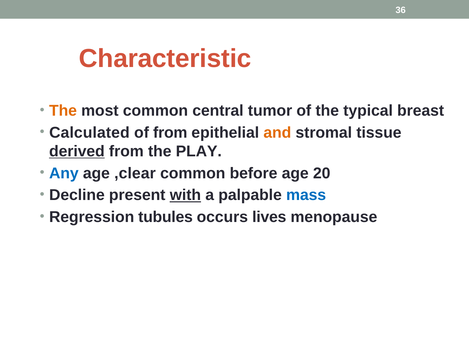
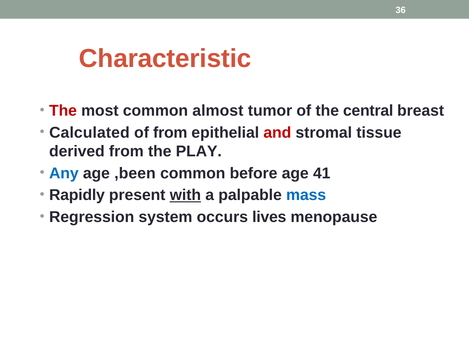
The at (63, 111) colour: orange -> red
central: central -> almost
typical: typical -> central
and colour: orange -> red
derived underline: present -> none
,clear: ,clear -> ,been
20: 20 -> 41
Decline: Decline -> Rapidly
tubules: tubules -> system
